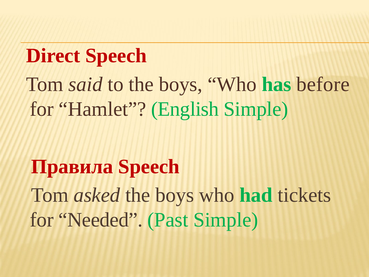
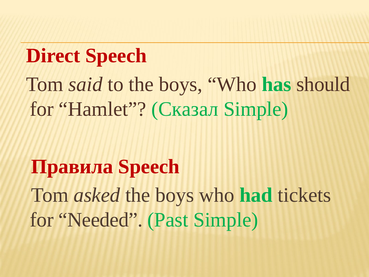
before: before -> should
English: English -> Сказал
